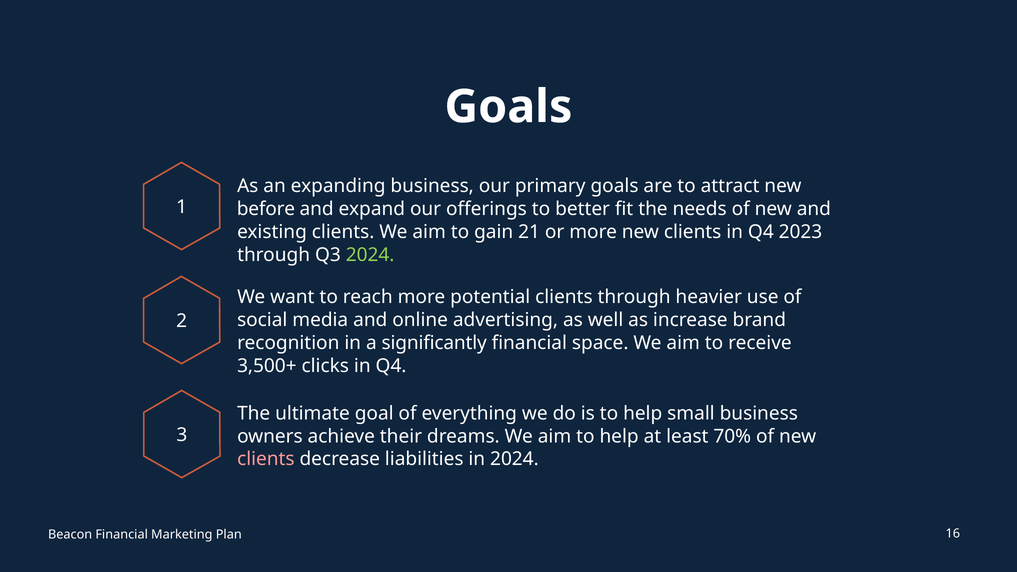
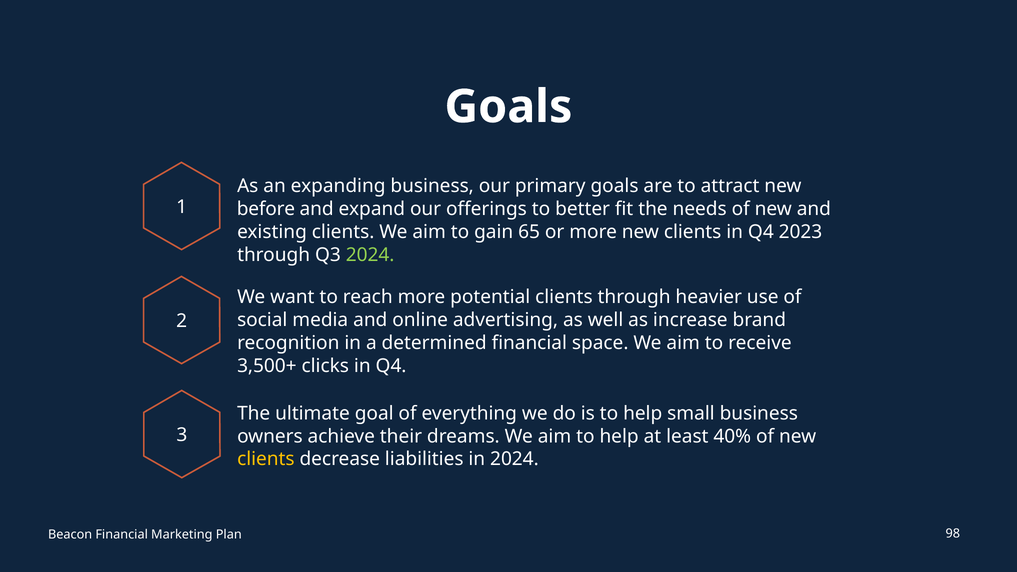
21: 21 -> 65
significantly: significantly -> determined
70%: 70% -> 40%
clients at (266, 459) colour: pink -> yellow
16: 16 -> 98
